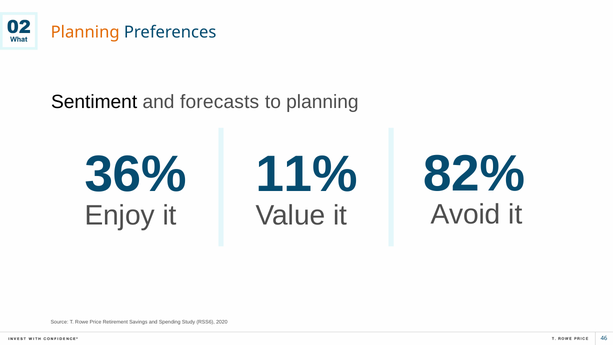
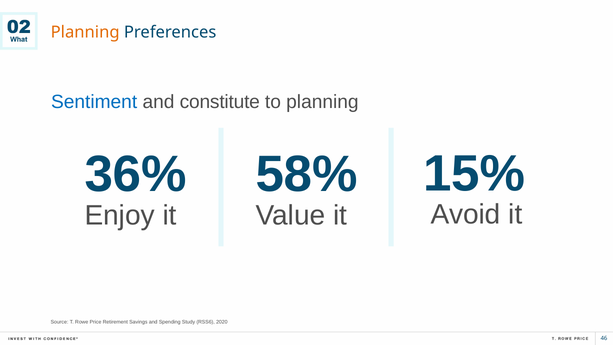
Sentiment colour: black -> blue
forecasts: forecasts -> constitute
82%: 82% -> 15%
11%: 11% -> 58%
